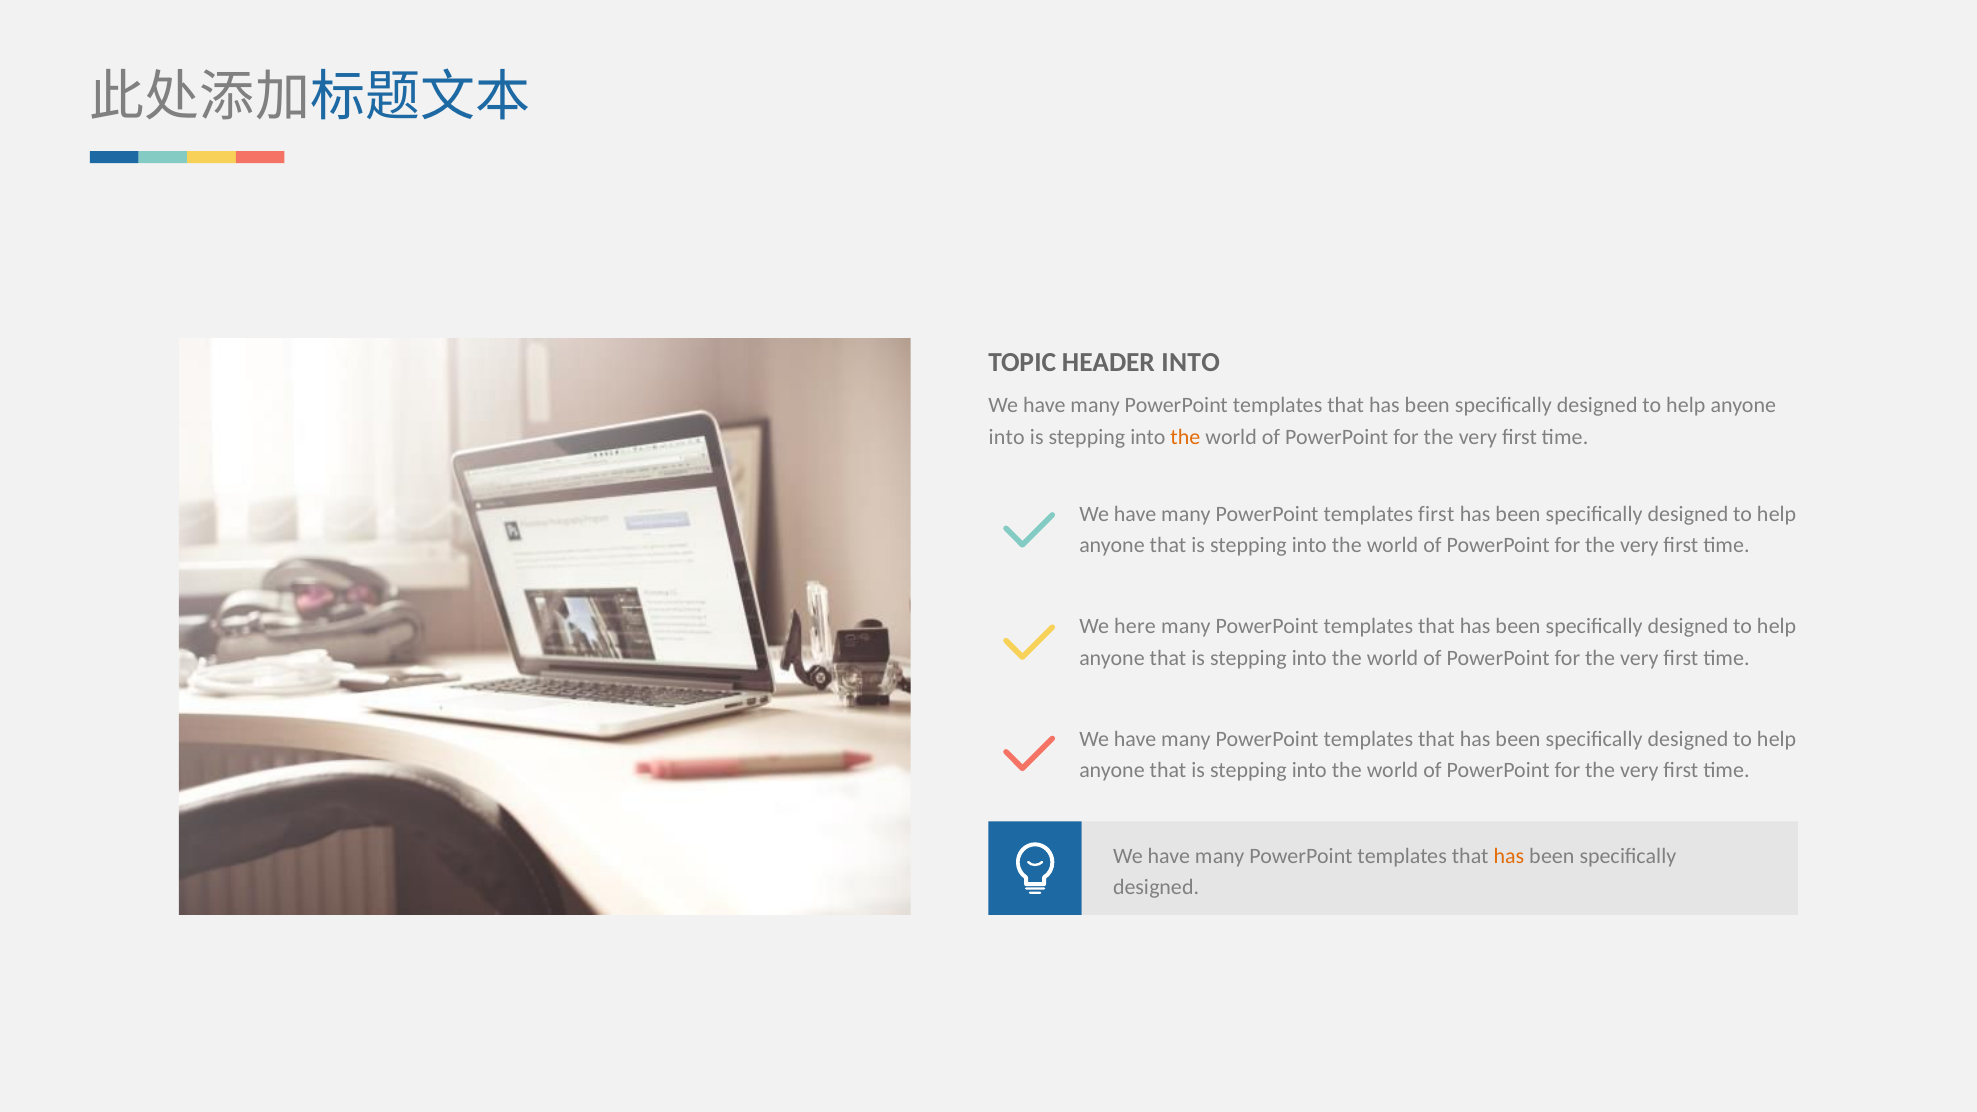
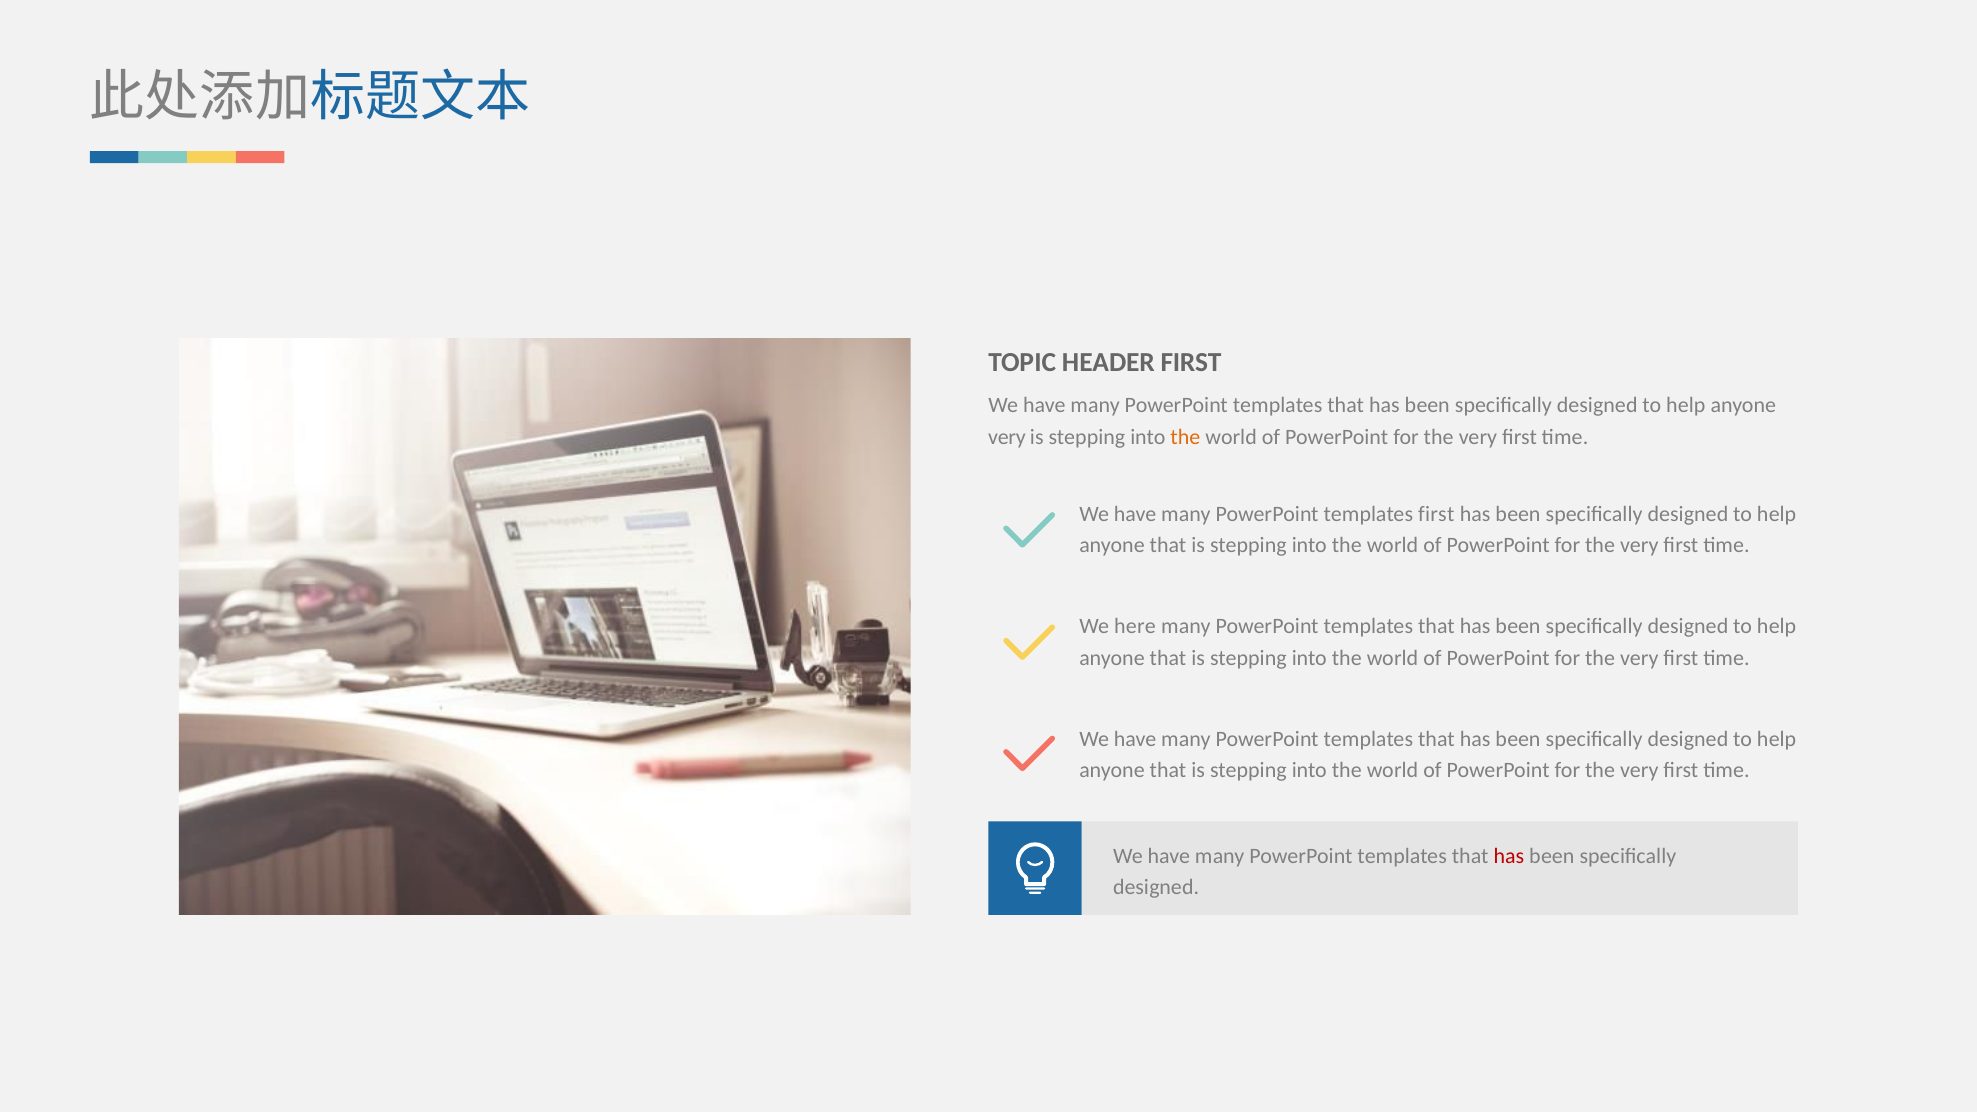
HEADER INTO: INTO -> FIRST
into at (1007, 437): into -> very
has at (1509, 856) colour: orange -> red
